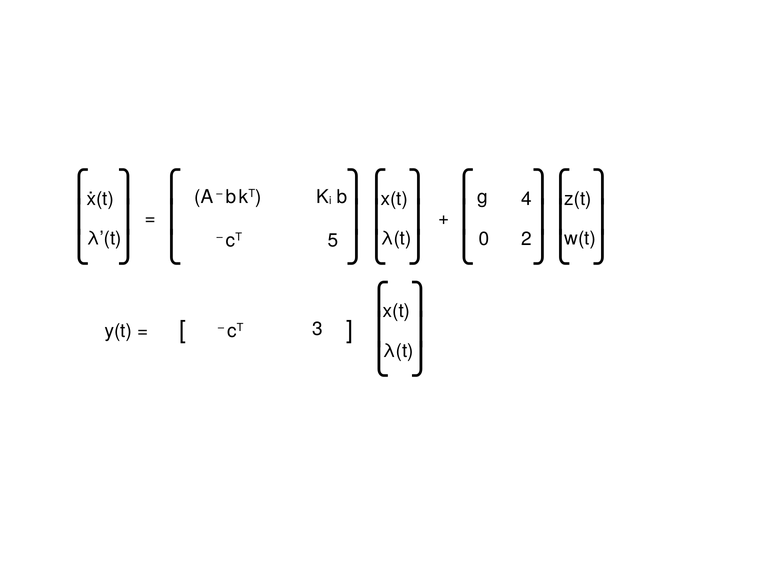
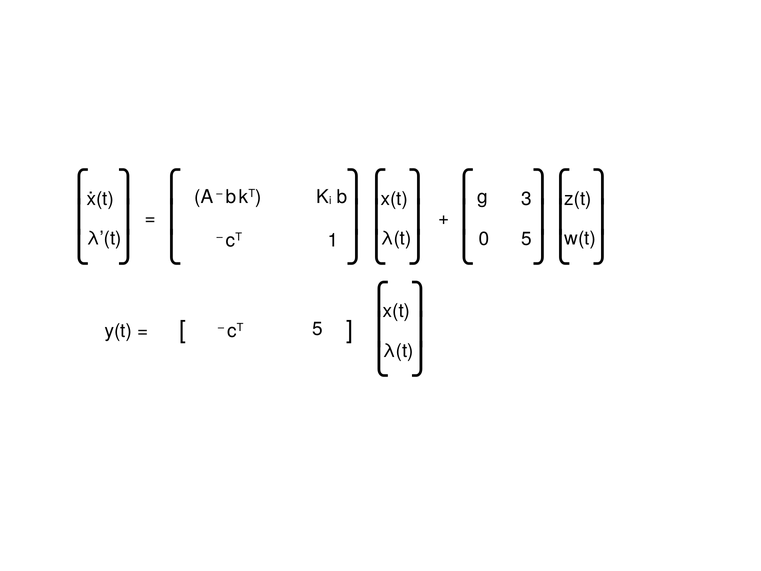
4: 4 -> 3
0 2: 2 -> 5
5: 5 -> 1
cT 3: 3 -> 5
